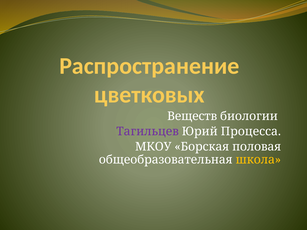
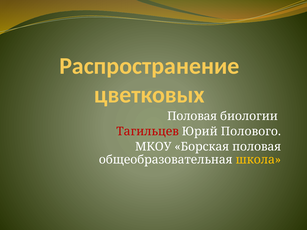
Веществ at (192, 116): Веществ -> Половая
Тагильцев colour: purple -> red
Процесса: Процесса -> Полового
